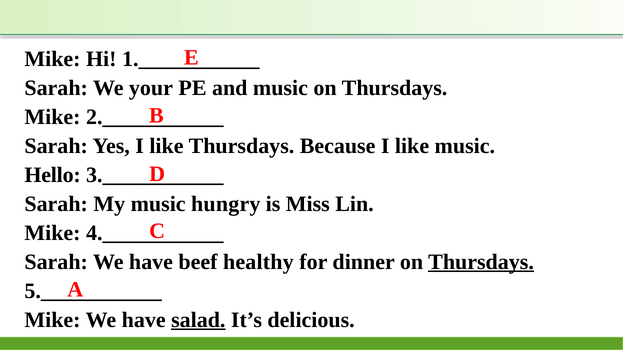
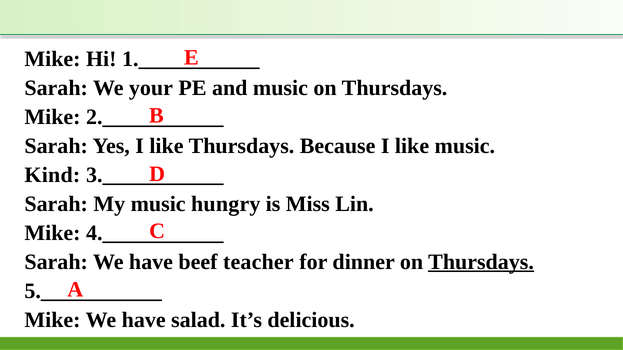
Hello: Hello -> Kind
healthy: healthy -> teacher
salad underline: present -> none
